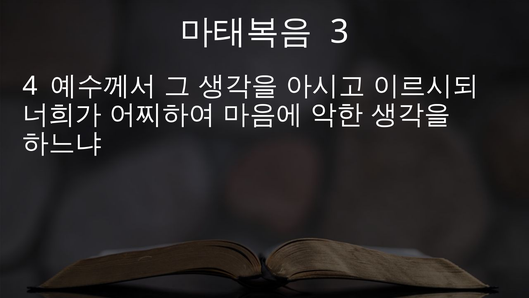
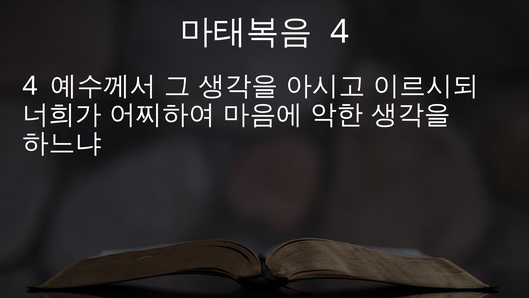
3 at (340, 32): 3 -> 4
